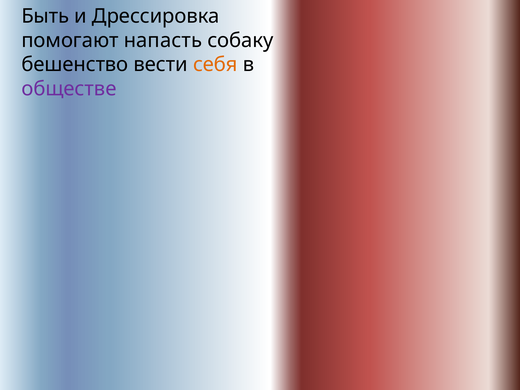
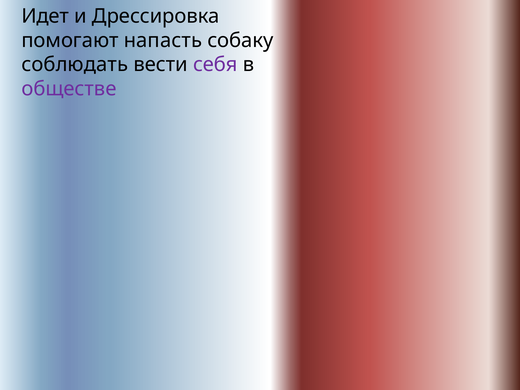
Быть: Быть -> Идет
бешенство: бешенство -> соблюдать
себя colour: orange -> purple
